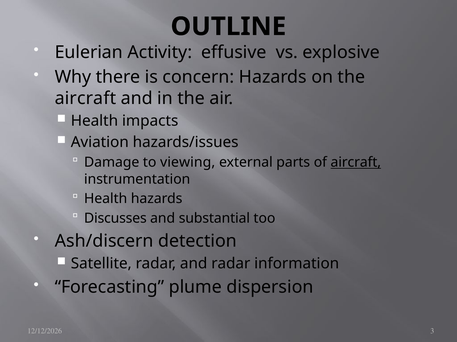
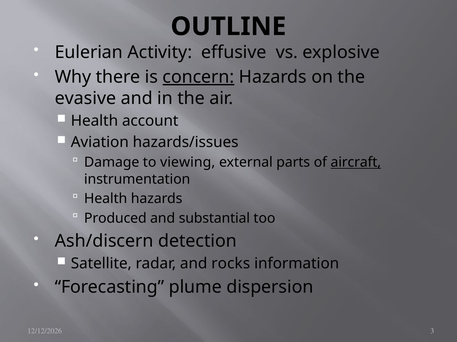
concern underline: none -> present
aircraft at (85, 99): aircraft -> evasive
impacts: impacts -> account
Discusses: Discusses -> Produced
and radar: radar -> rocks
